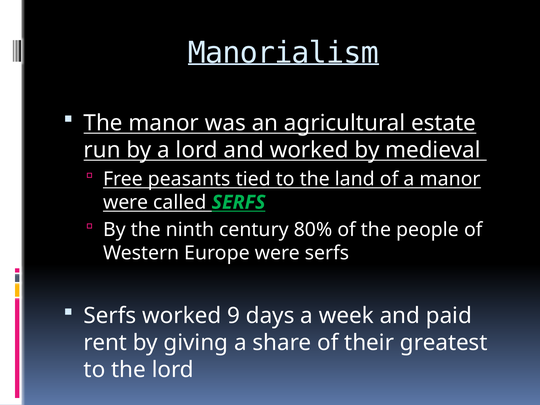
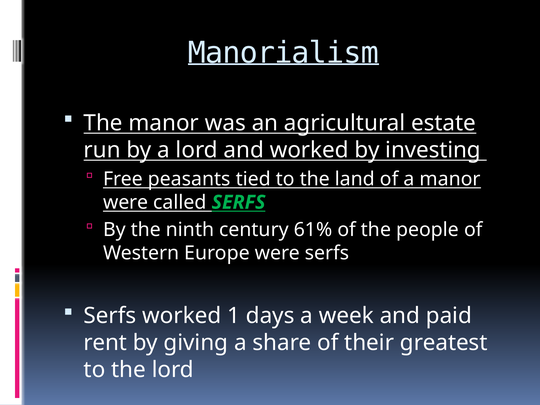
medieval: medieval -> investing
80%: 80% -> 61%
9: 9 -> 1
